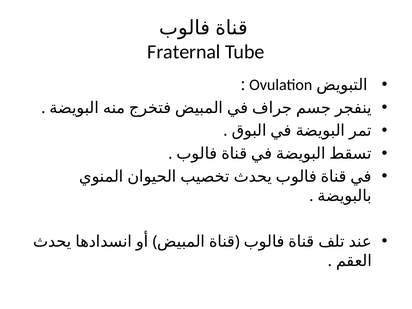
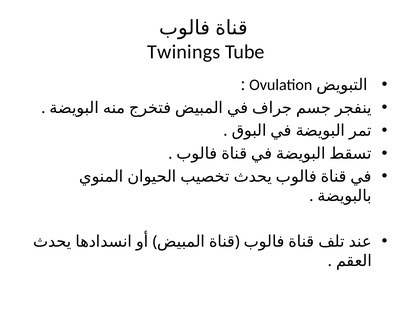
Fraternal: Fraternal -> Twinings
